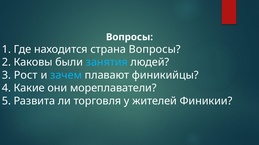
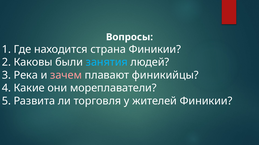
страна Вопросы: Вопросы -> Финикии
Рост: Рост -> Река
зачем colour: light blue -> pink
